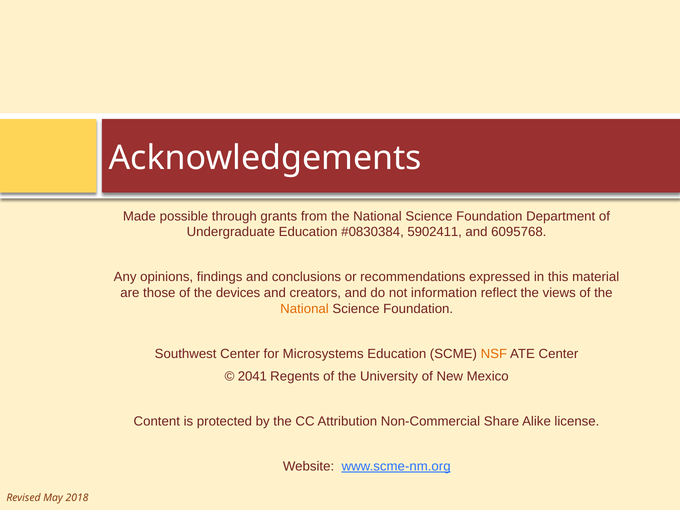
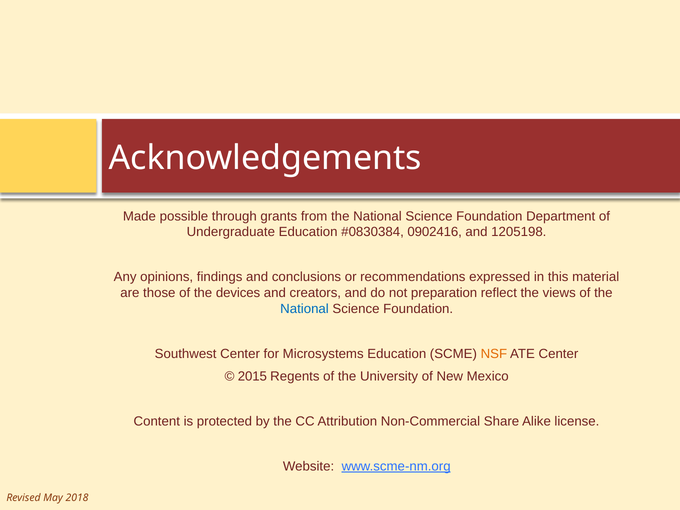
5902411: 5902411 -> 0902416
6095768: 6095768 -> 1205198
information: information -> preparation
National at (305, 309) colour: orange -> blue
2041: 2041 -> 2015
